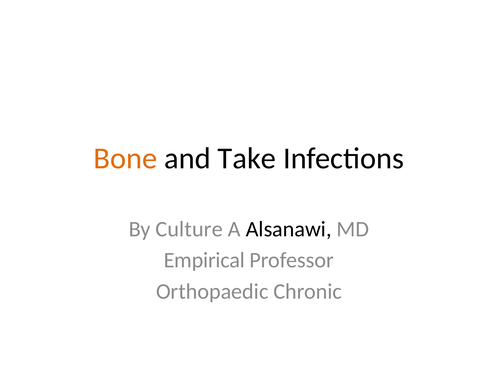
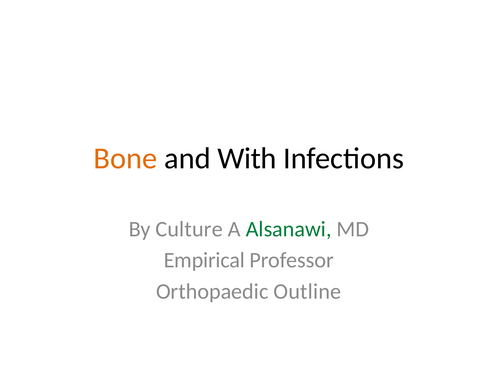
Take: Take -> With
Alsanawi colour: black -> green
Chronic: Chronic -> Outline
